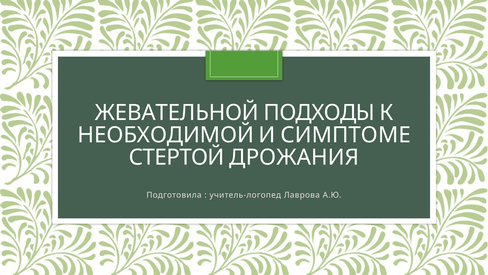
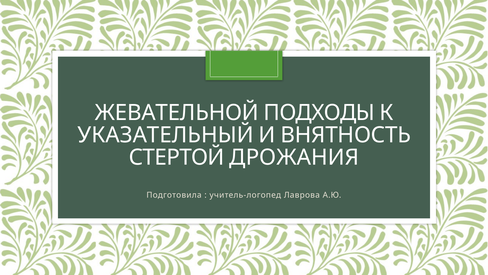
НЕОБХОДИМОЙ: НЕОБХОДИМОЙ -> УКАЗАТЕЛЬНЫЙ
СИМПТОМЕ: СИМПТОМЕ -> ВНЯТНОСТЬ
